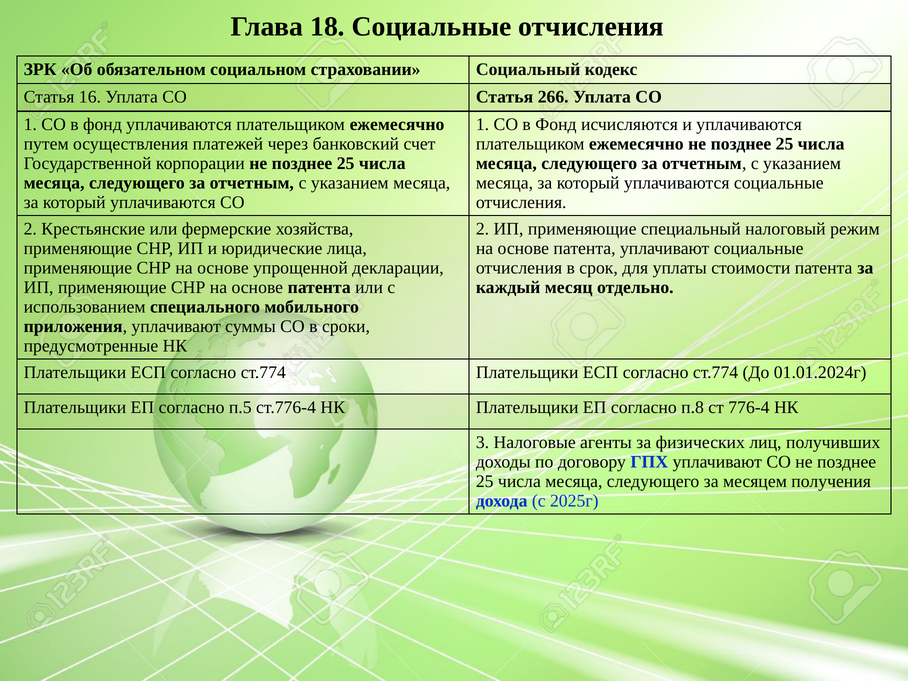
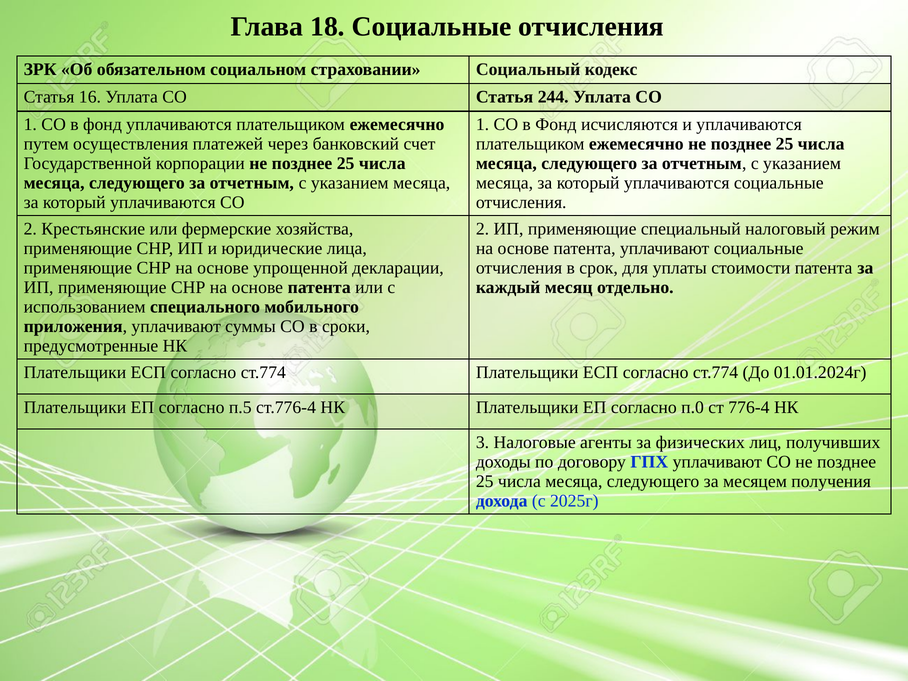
266: 266 -> 244
п.8: п.8 -> п.0
